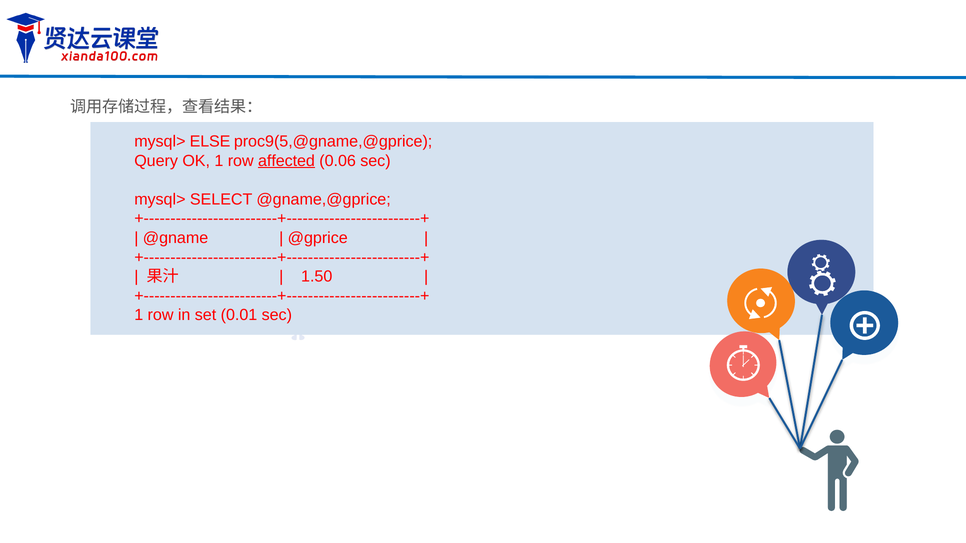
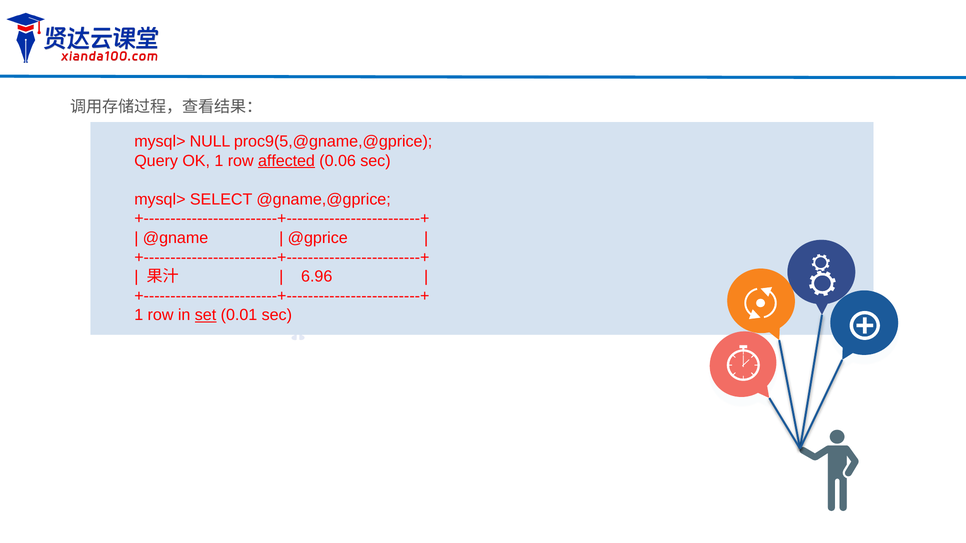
ELSE: ELSE -> NULL
1.50: 1.50 -> 6.96
set underline: none -> present
